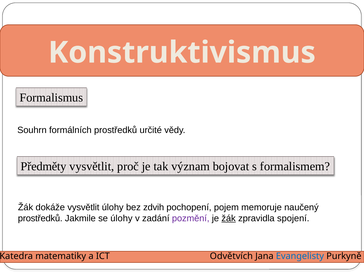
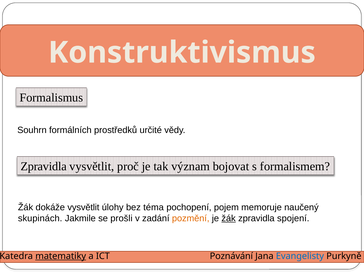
Předměty at (44, 166): Předměty -> Zpravidla
zdvih: zdvih -> téma
prostředků at (40, 218): prostředků -> skupinách
se úlohy: úlohy -> prošli
pozmění colour: purple -> orange
matematiky underline: none -> present
Odvětvích: Odvětvích -> Poznávání
